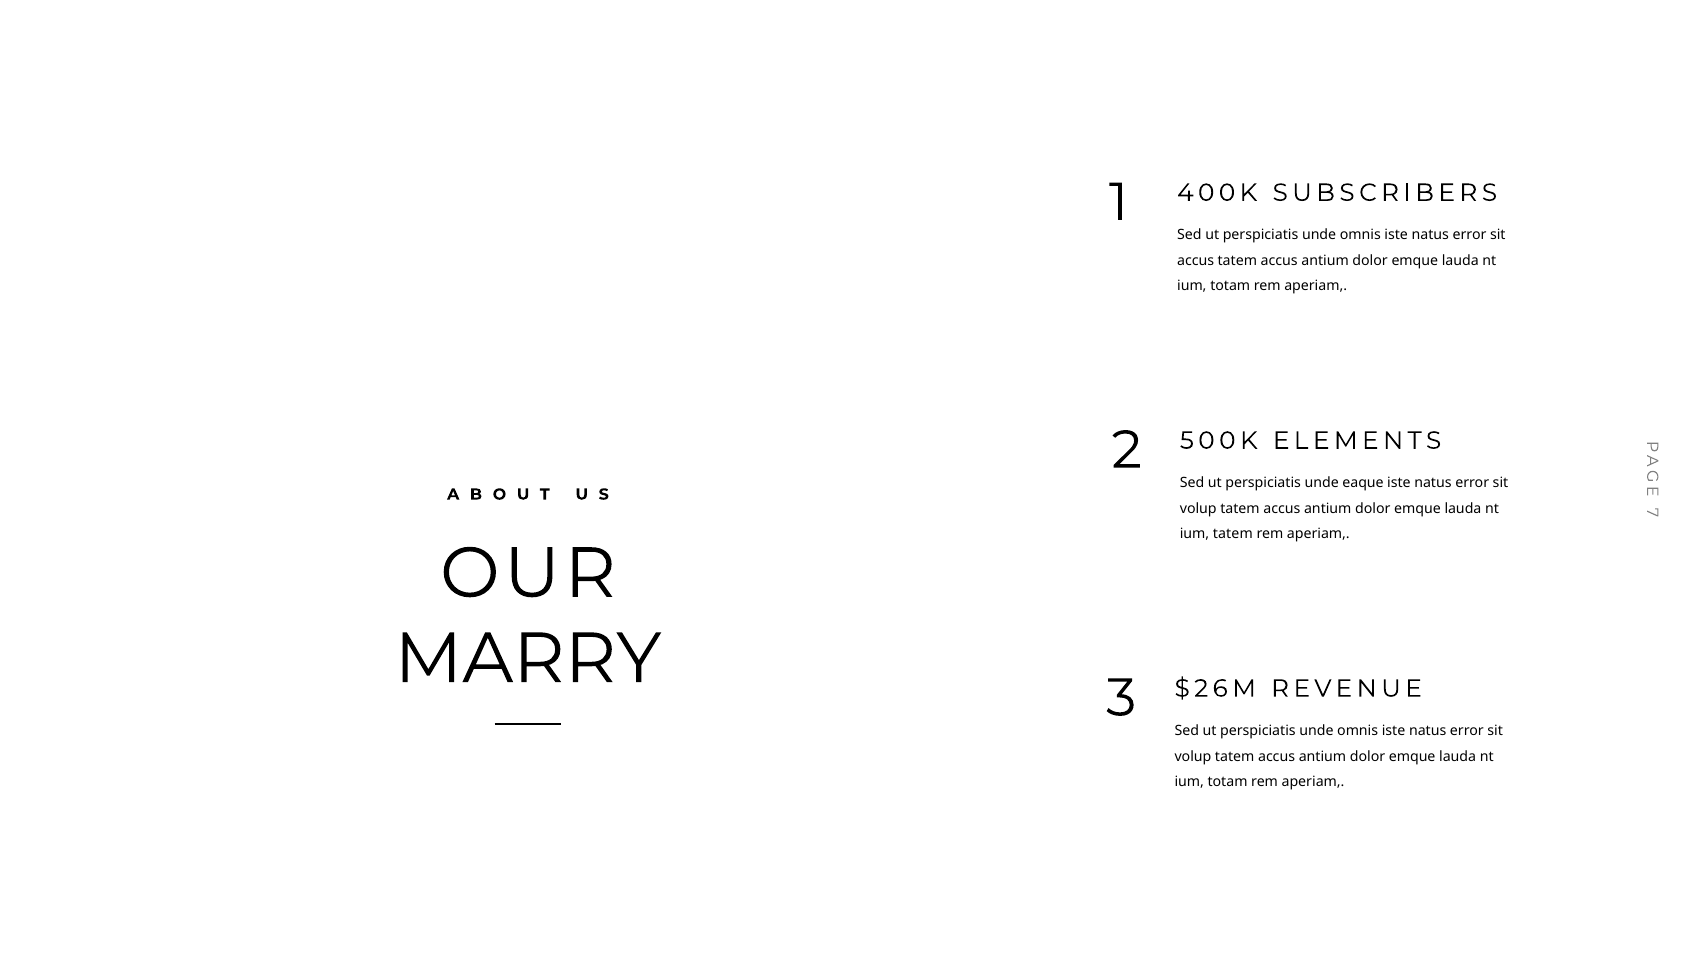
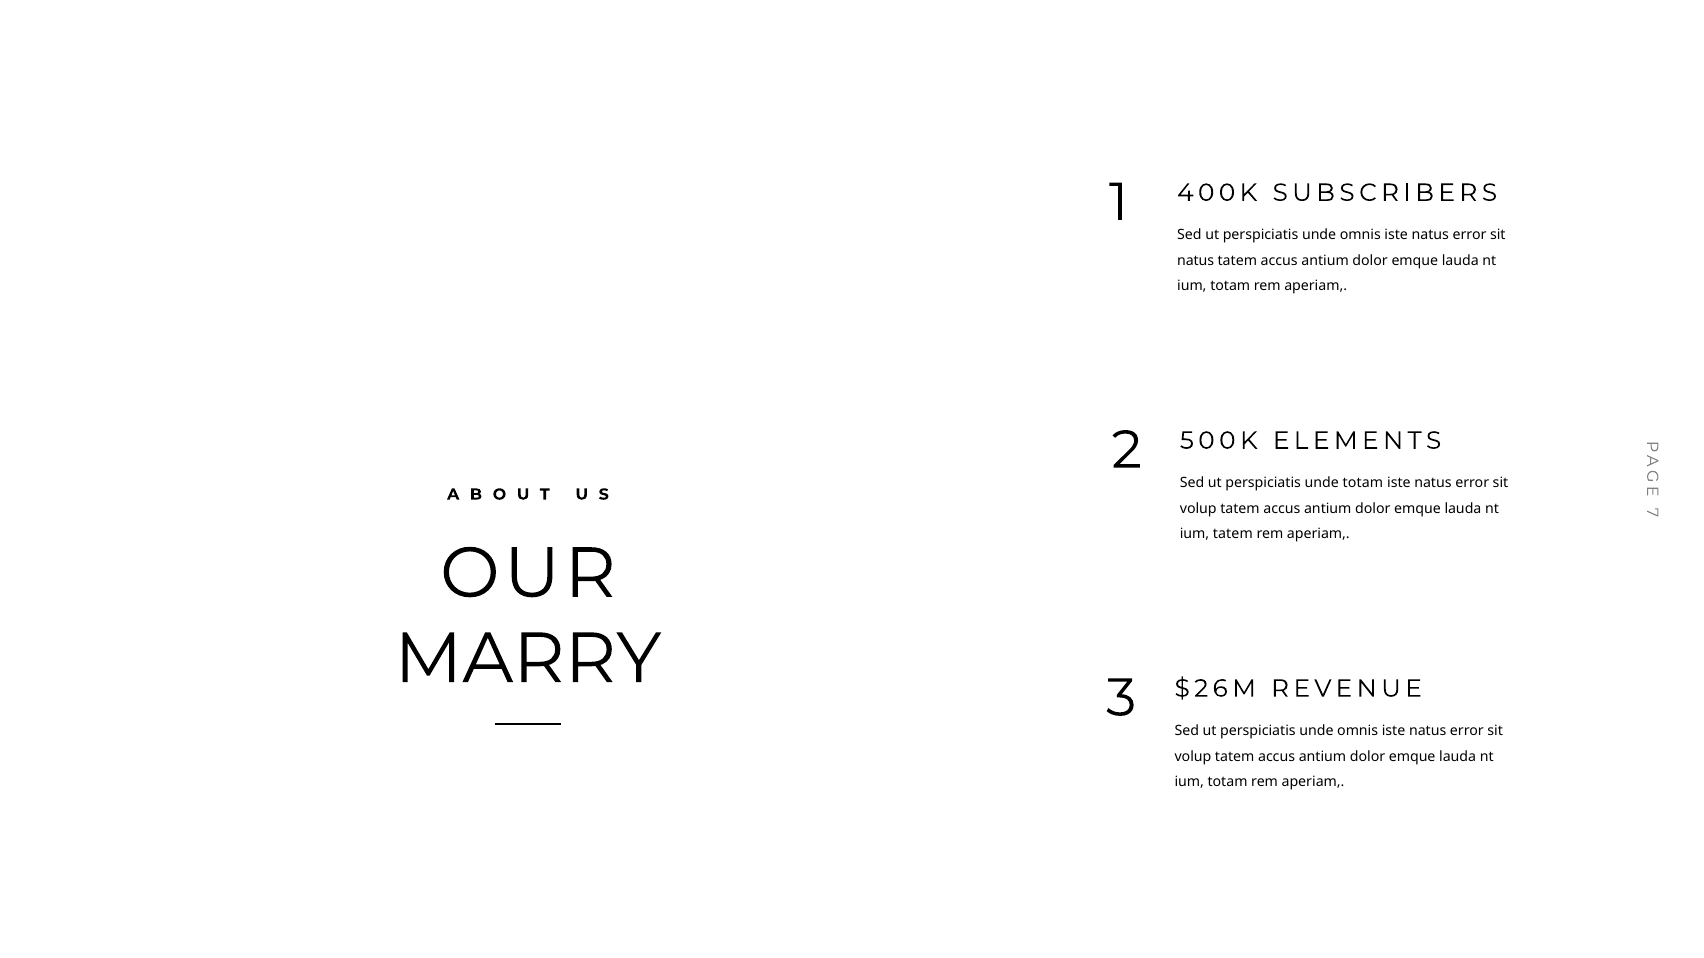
accus at (1196, 261): accus -> natus
unde eaque: eaque -> totam
